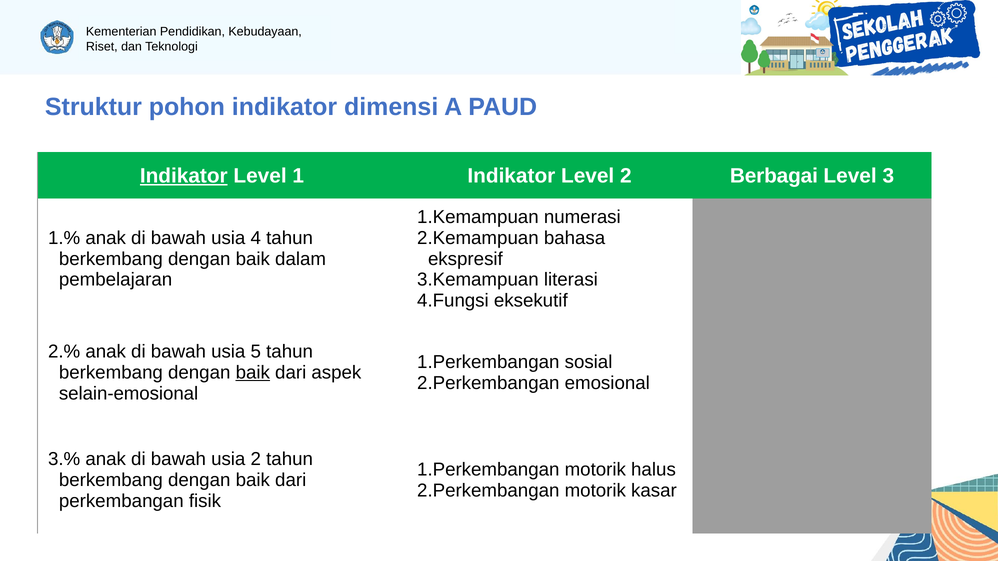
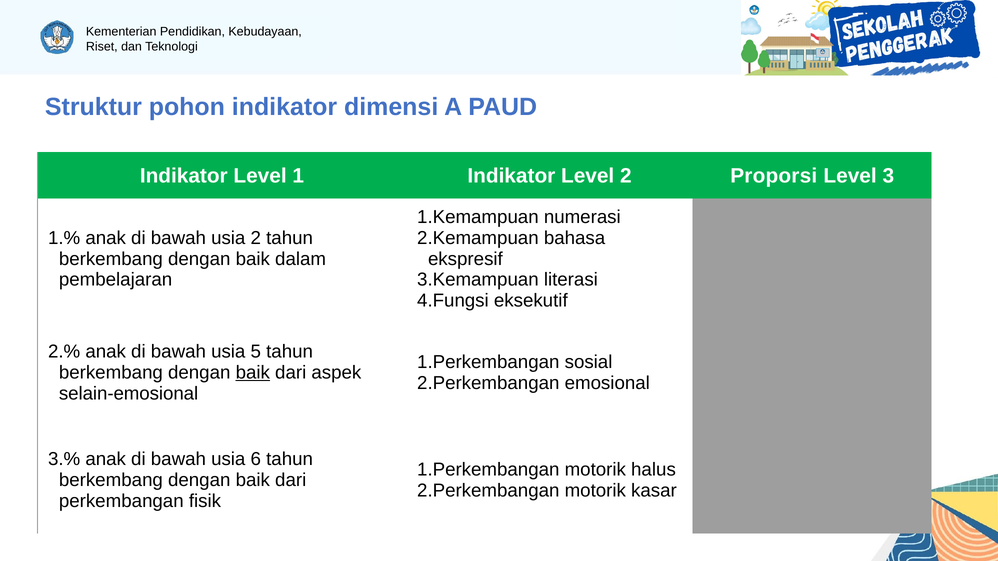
Indikator at (184, 176) underline: present -> none
Berbagai: Berbagai -> Proporsi
usia 4: 4 -> 2
usia 2: 2 -> 6
